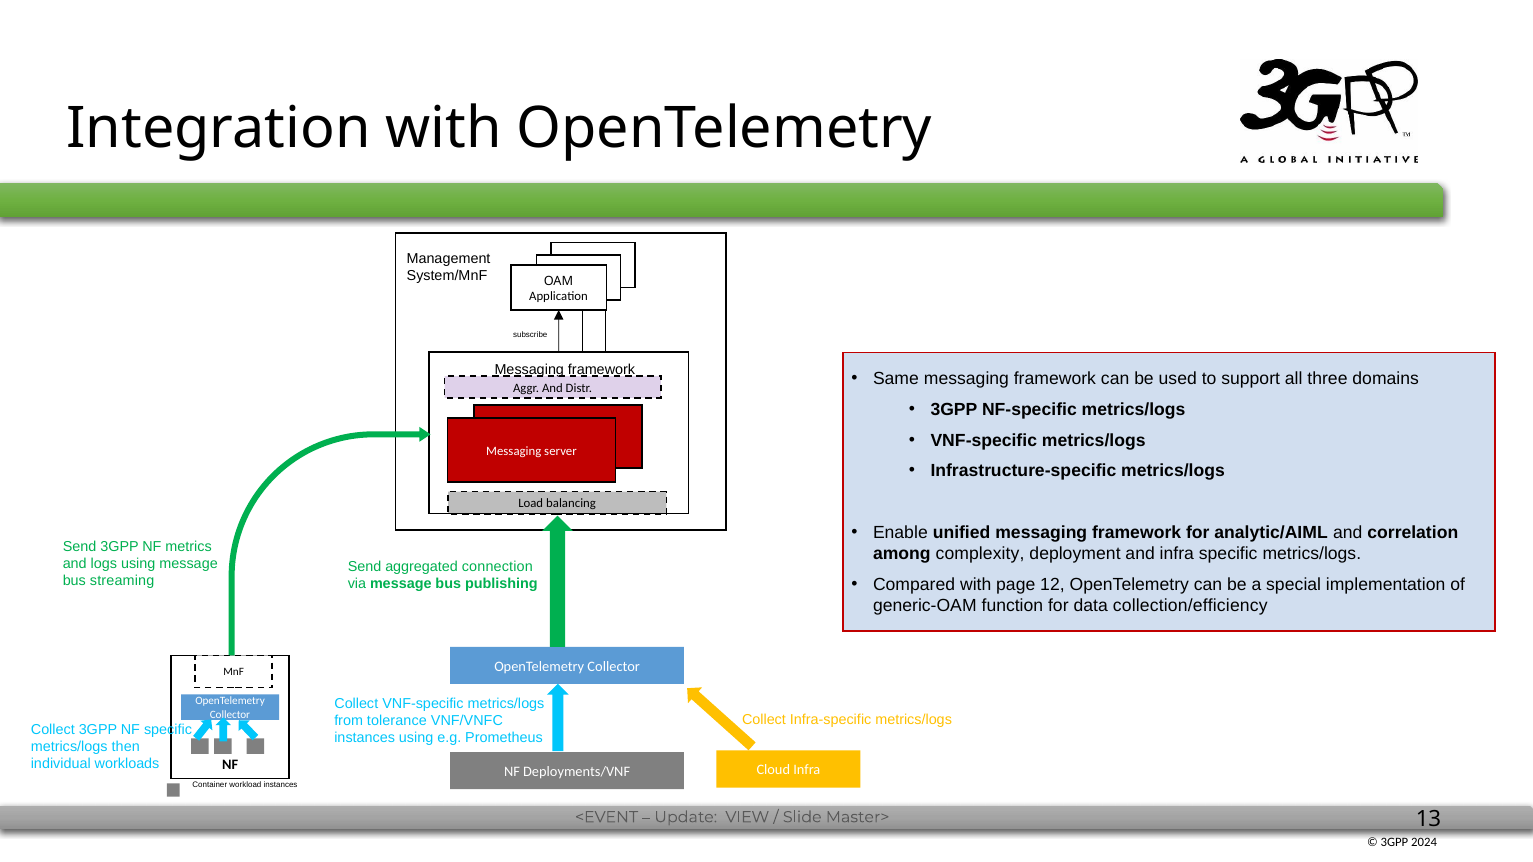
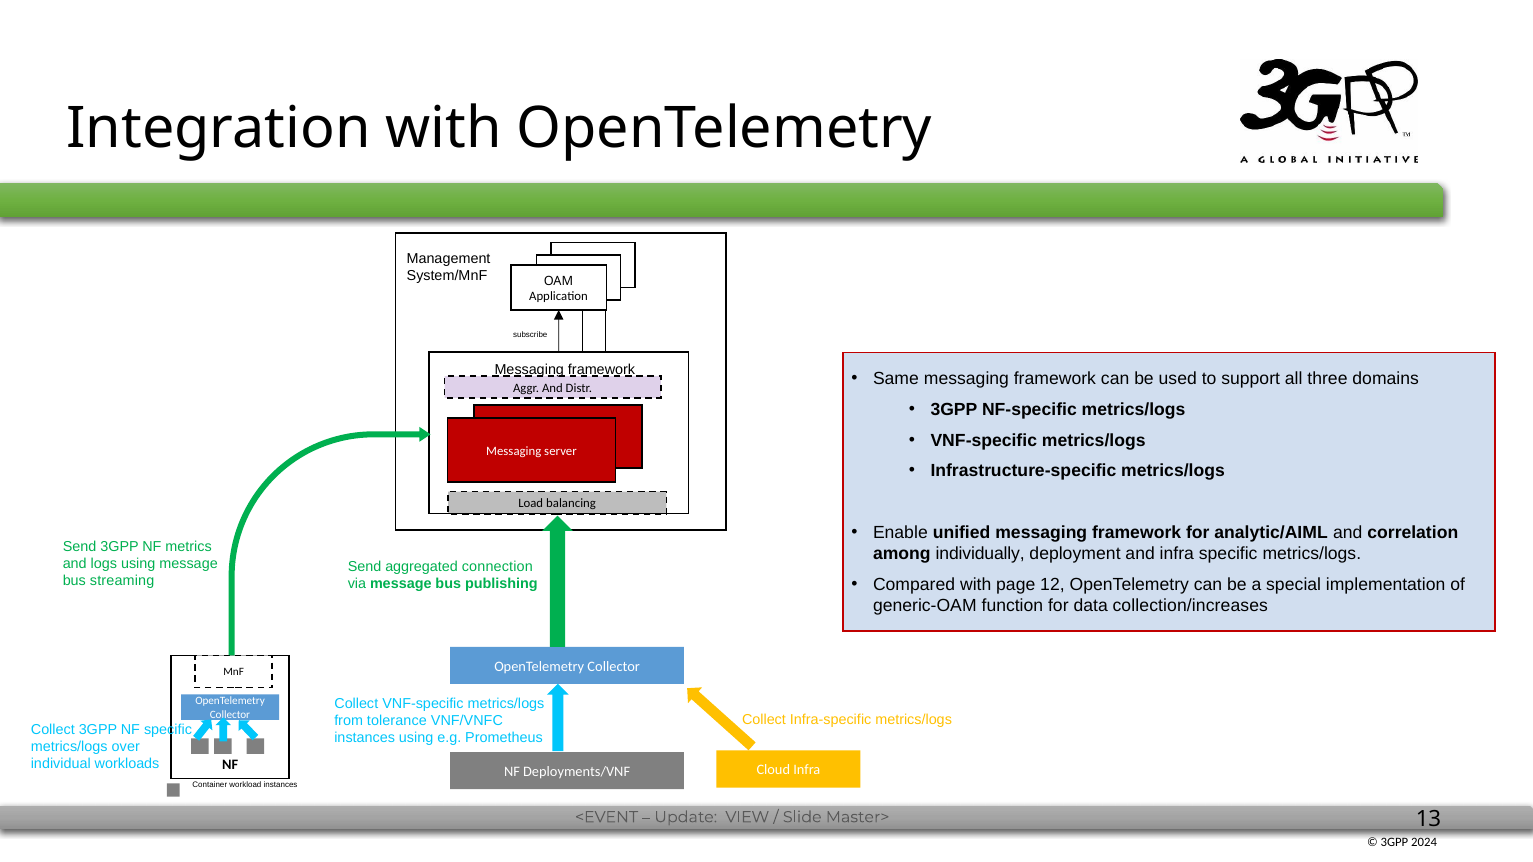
complexity: complexity -> individually
collection/efficiency: collection/efficiency -> collection/increases
then: then -> over
